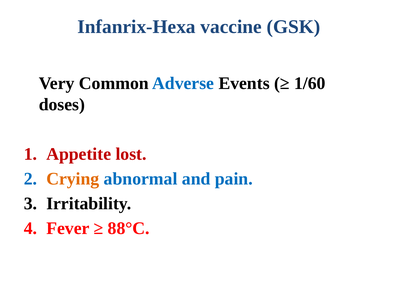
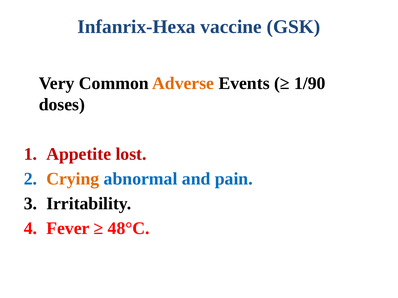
Adverse colour: blue -> orange
1/60: 1/60 -> 1/90
88°C: 88°C -> 48°C
